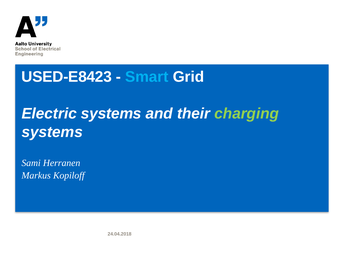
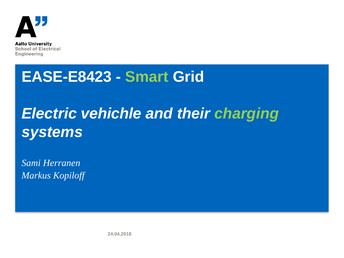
USED-E8423: USED-E8423 -> EASE-E8423
Smart colour: light blue -> light green
Electric systems: systems -> vehichle
